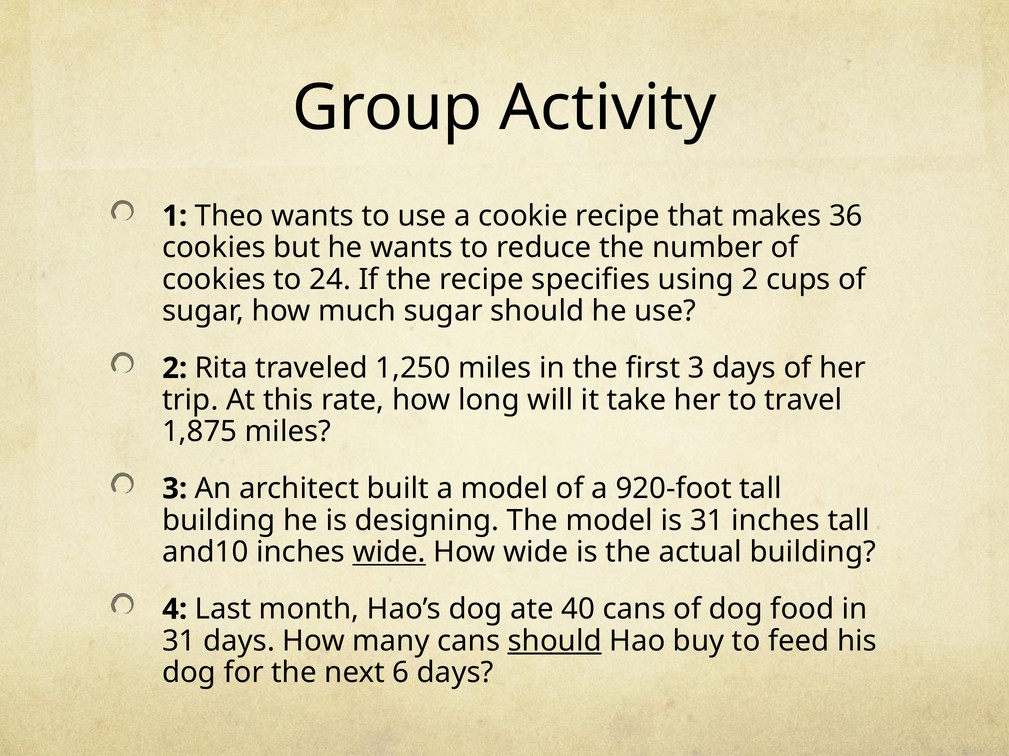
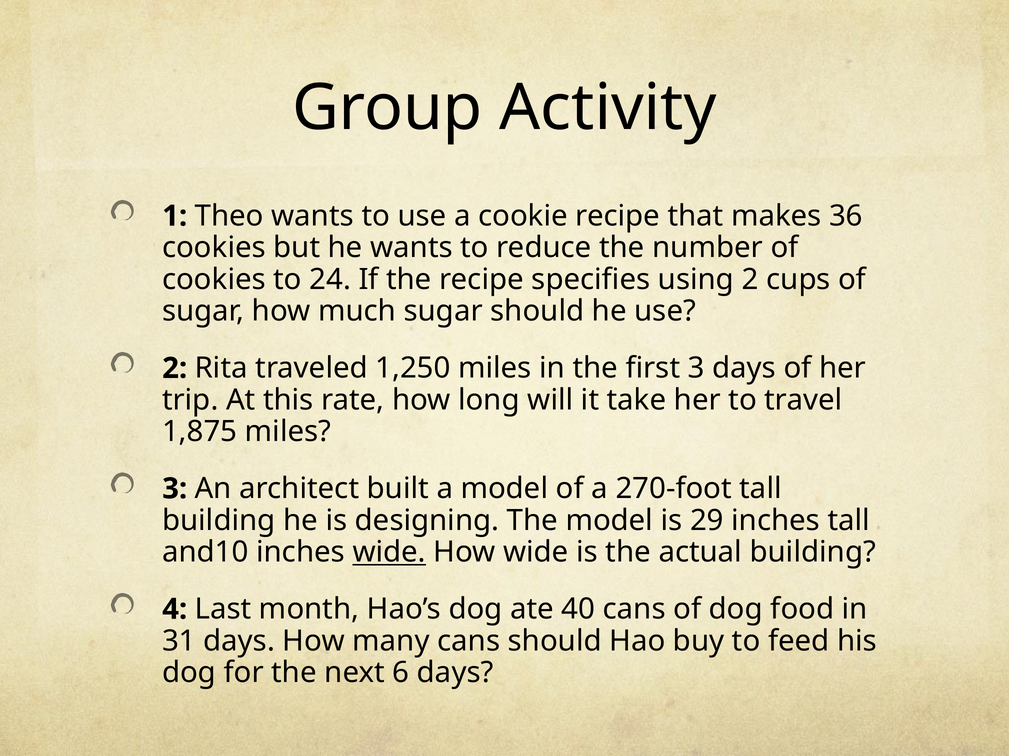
920-foot: 920-foot -> 270-foot
is 31: 31 -> 29
should at (555, 641) underline: present -> none
